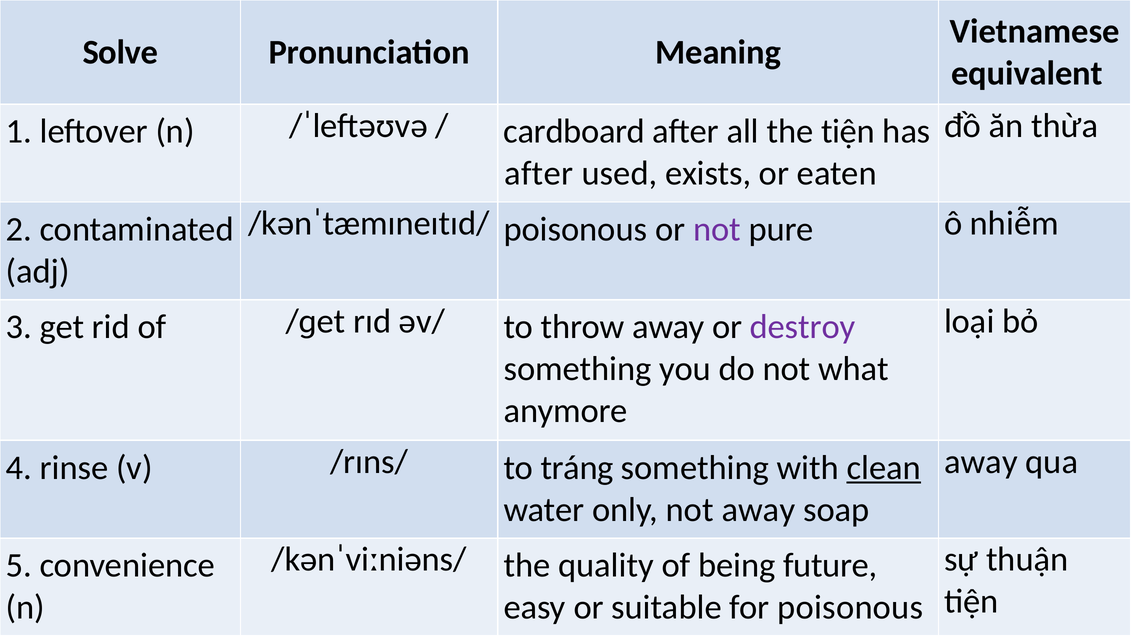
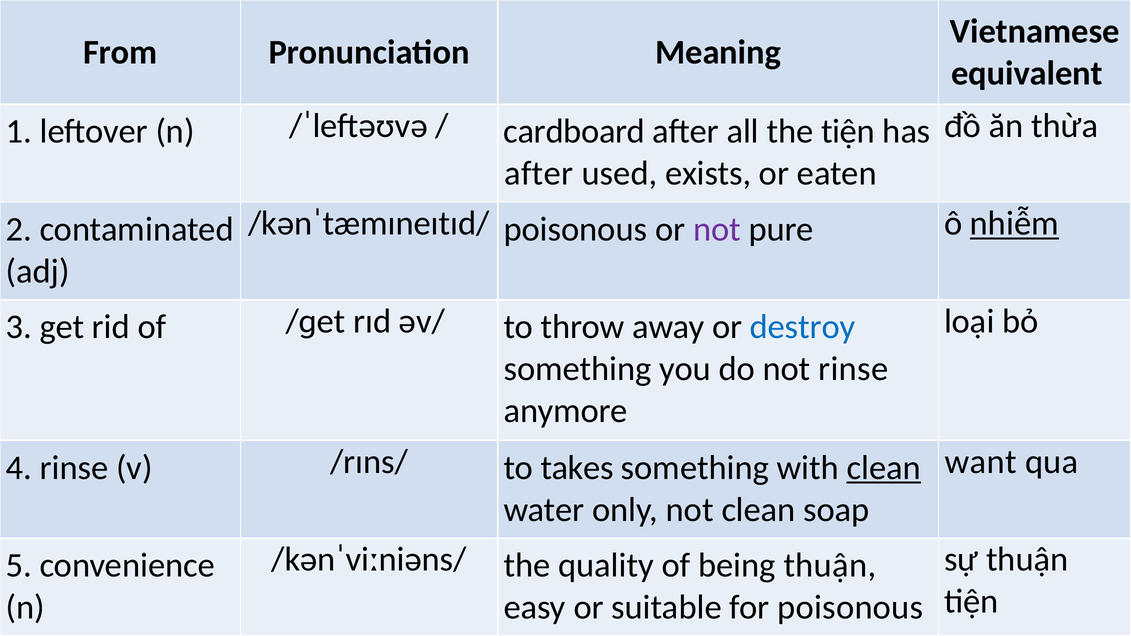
Solve: Solve -> From
nhiễm underline: none -> present
destroy colour: purple -> blue
not what: what -> rinse
away at (981, 462): away -> want
tráng: tráng -> takes
not away: away -> clean
being future: future -> thuận
